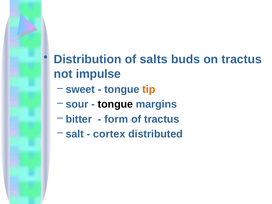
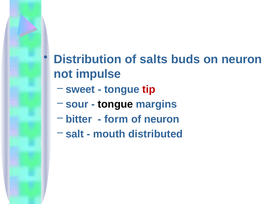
on tractus: tractus -> neuron
tip colour: orange -> red
of tractus: tractus -> neuron
cortex: cortex -> mouth
